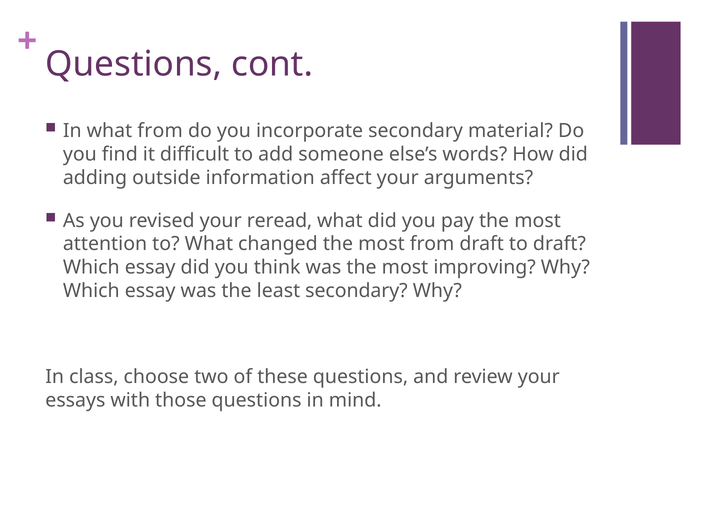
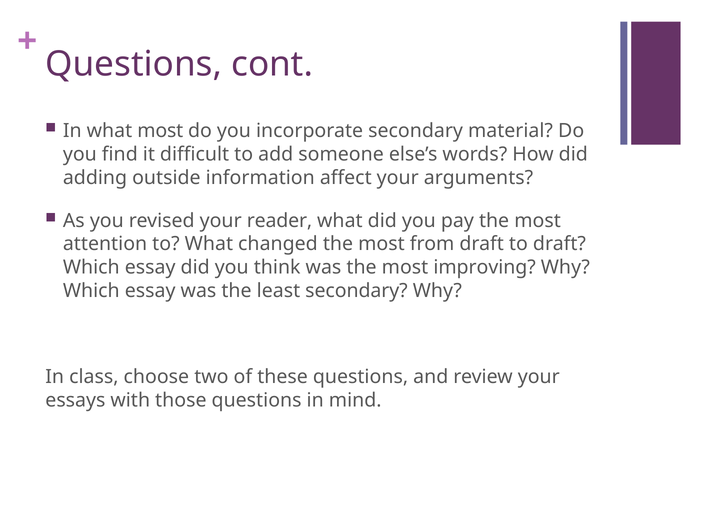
what from: from -> most
reread: reread -> reader
